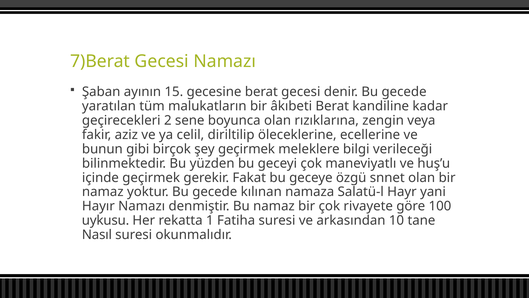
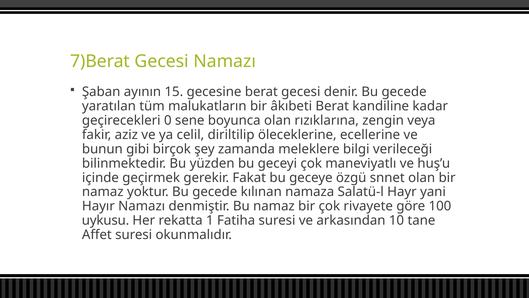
2: 2 -> 0
şey geçirmek: geçirmek -> zamanda
Nasıl: Nasıl -> Affet
